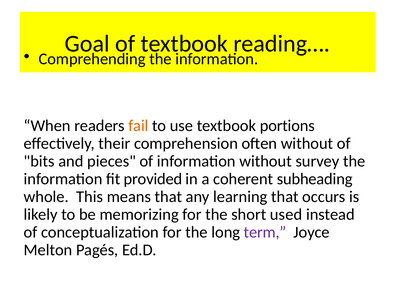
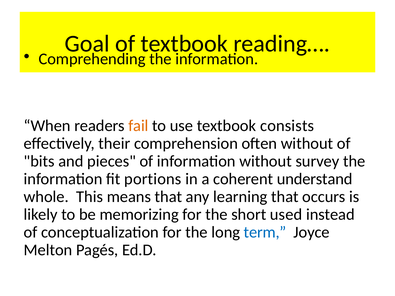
portions: portions -> consists
provided: provided -> portions
subheading: subheading -> understand
term colour: purple -> blue
